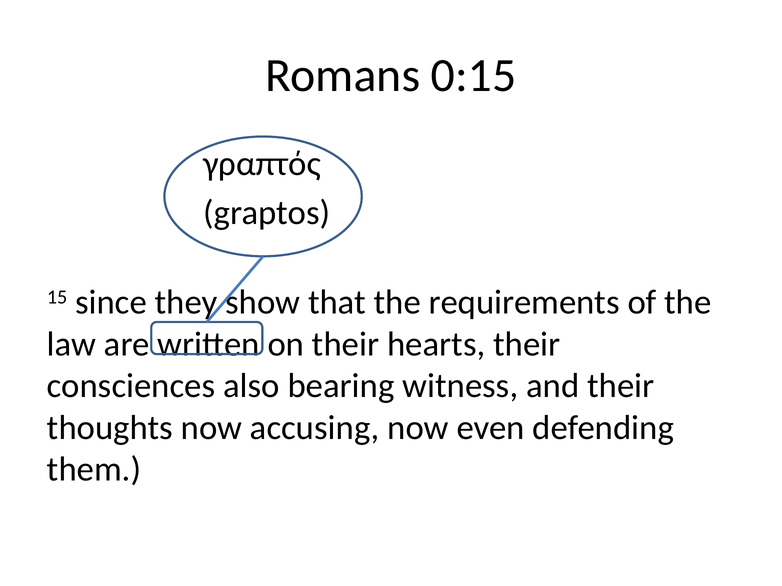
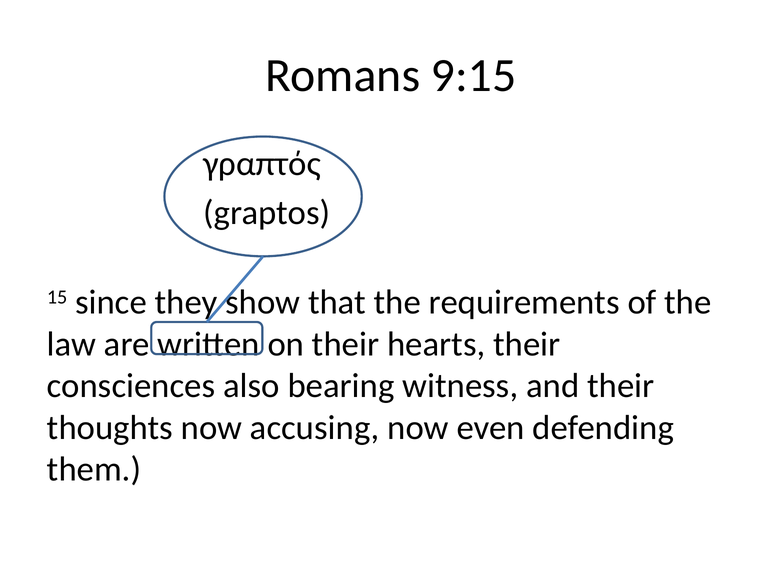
0:15: 0:15 -> 9:15
